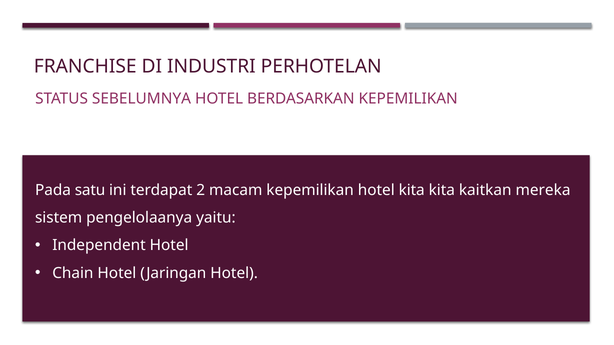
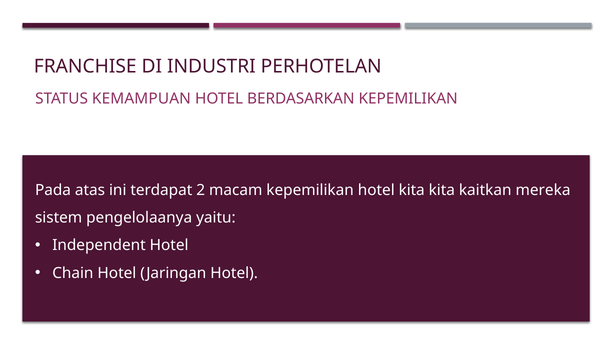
SEBELUMNYA: SEBELUMNYA -> KEMAMPUAN
satu: satu -> atas
